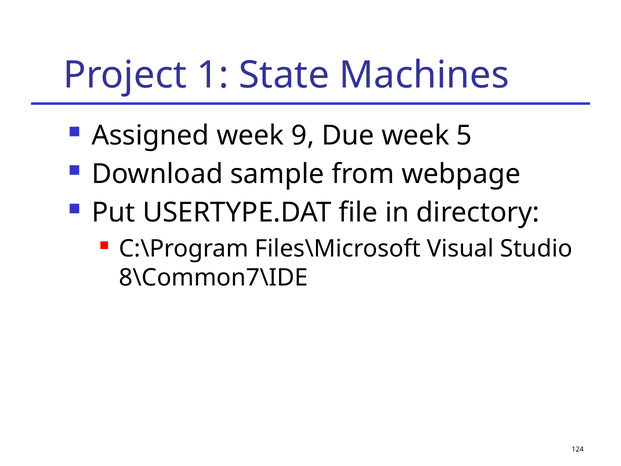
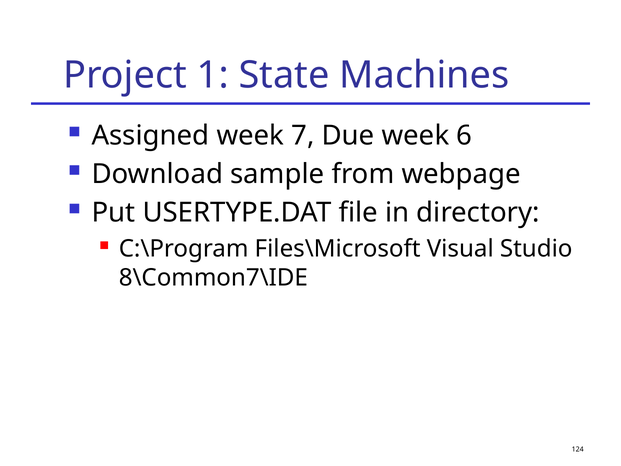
9: 9 -> 7
5: 5 -> 6
